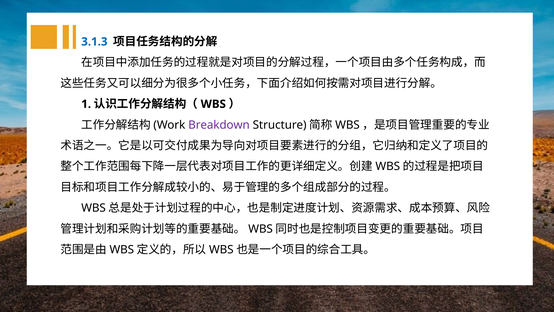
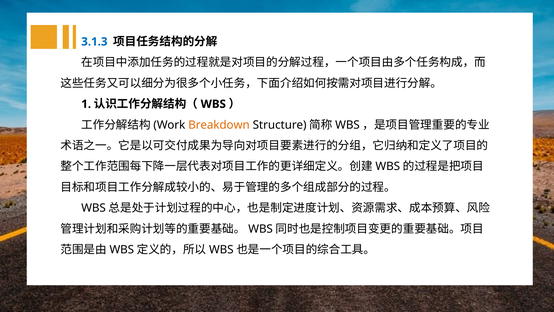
Breakdown colour: purple -> orange
